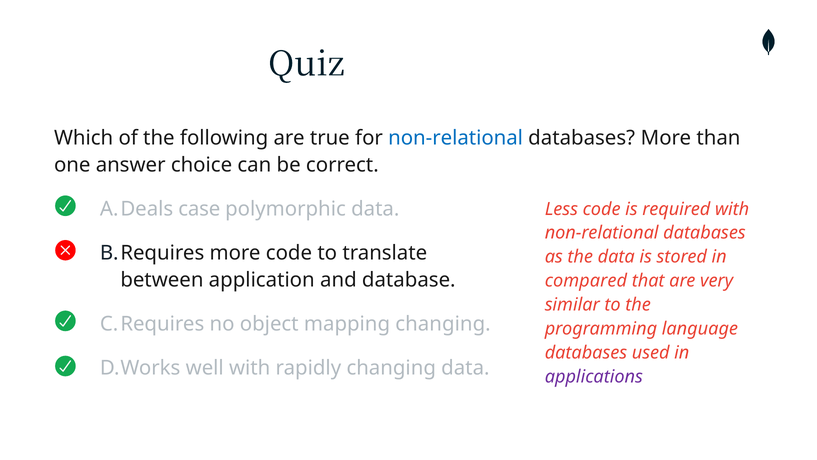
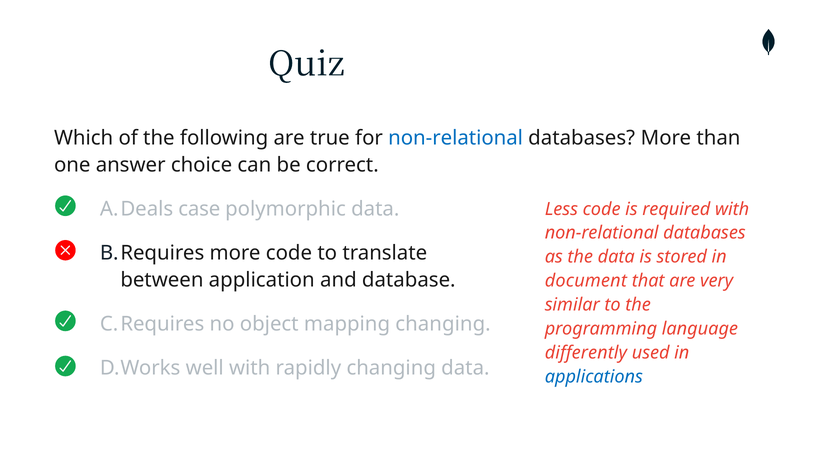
compared: compared -> document
databases at (586, 352): databases -> differently
applications colour: purple -> blue
